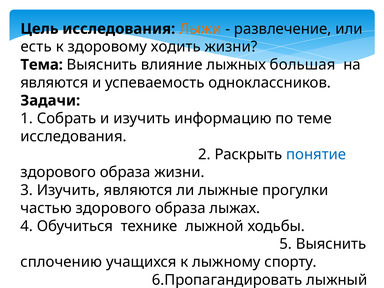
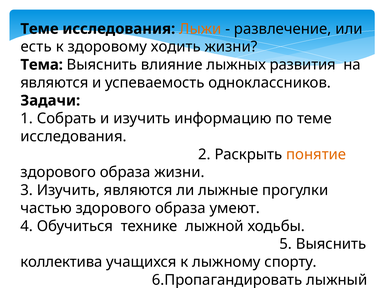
Цель at (39, 29): Цель -> Теме
большая: большая -> развития
понятие colour: blue -> orange
лыжах: лыжах -> умеют
сплочению: сплочению -> коллектива
